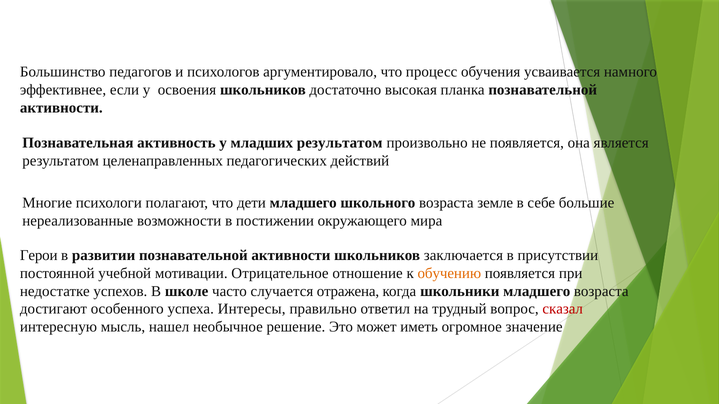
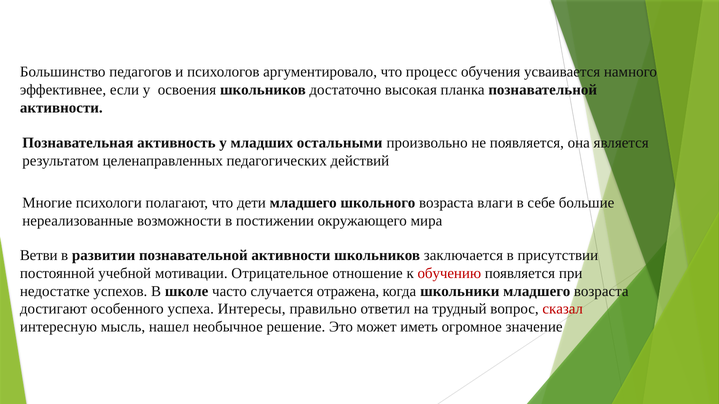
младших результатом: результатом -> остальными
земле: земле -> влаги
Герои: Герои -> Ветви
обучению colour: orange -> red
